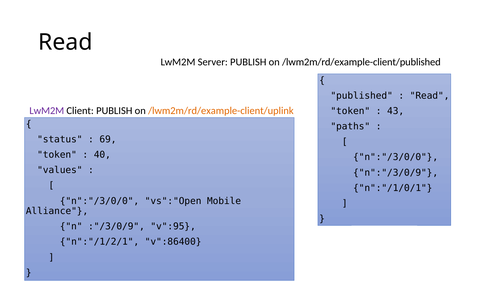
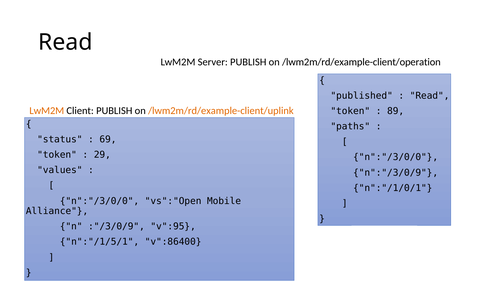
/lwm2m/rd/example-client/published: /lwm2m/rd/example-client/published -> /lwm2m/rd/example-client/operation
LwM2M at (47, 111) colour: purple -> orange
43: 43 -> 89
40: 40 -> 29
n":"/1/2/1: n":"/1/2/1 -> n":"/1/5/1
